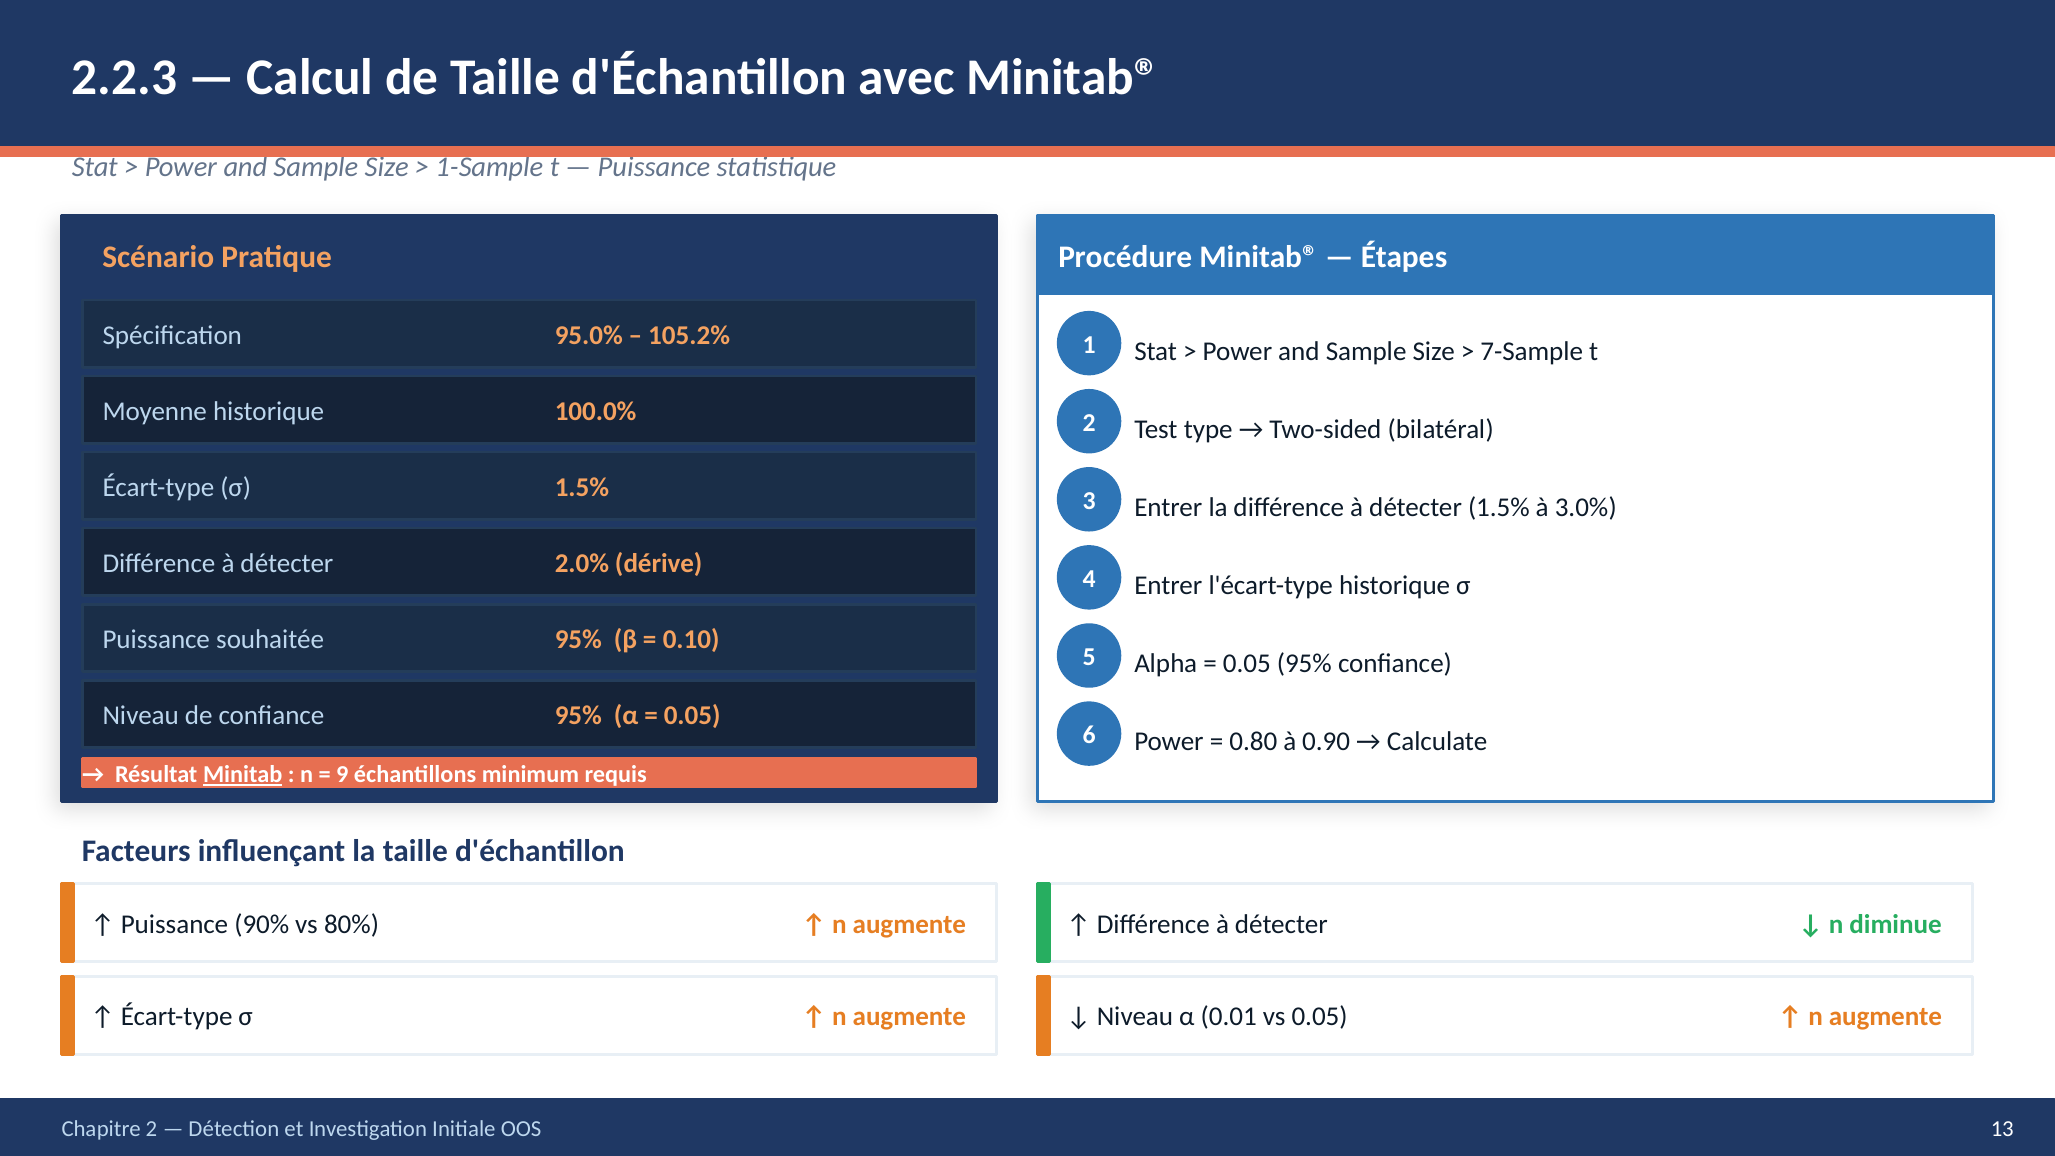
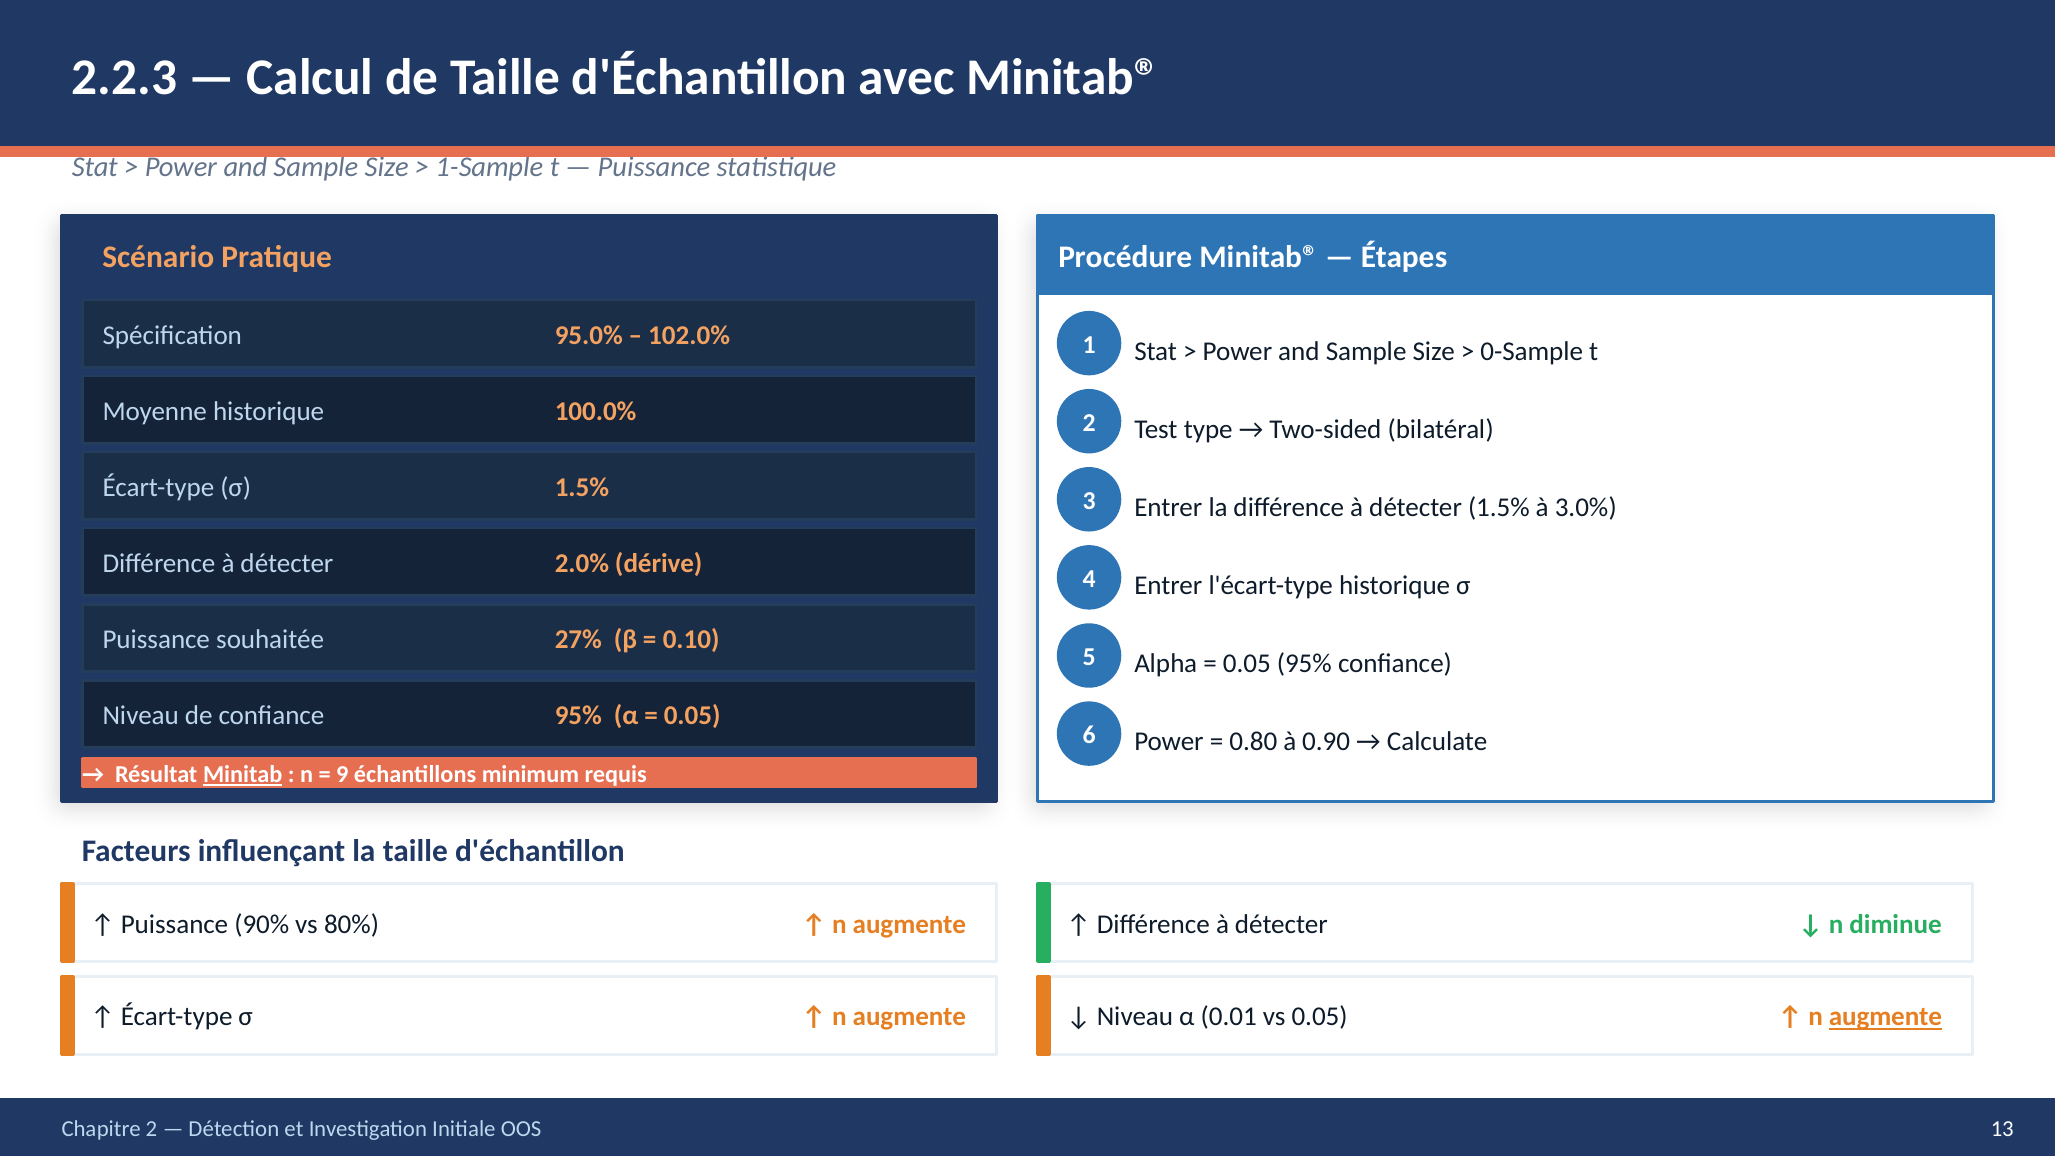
105.2%: 105.2% -> 102.0%
7-Sample: 7-Sample -> 0-Sample
souhaitée 95%: 95% -> 27%
augmente at (1885, 1017) underline: none -> present
